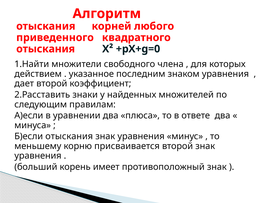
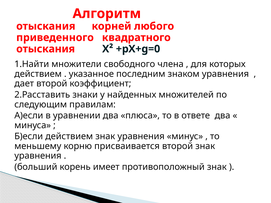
Б)если отыскания: отыскания -> действием
